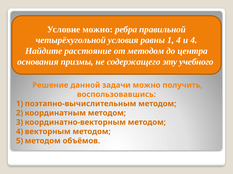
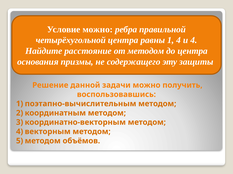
четырёхугольной условия: условия -> центра
учебного: учебного -> защиты
